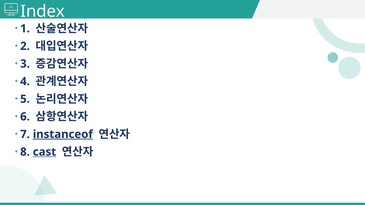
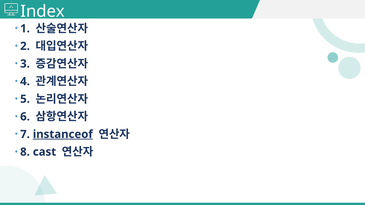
cast underline: present -> none
